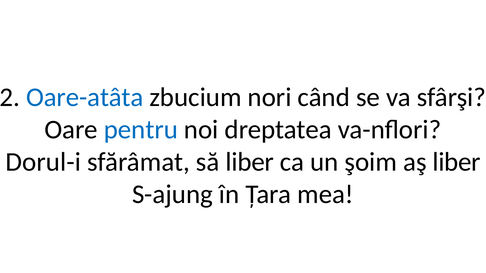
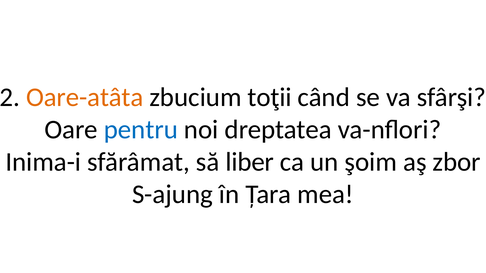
Oare-atâta colour: blue -> orange
nori: nori -> toţii
Dorul-i: Dorul-i -> Inima-i
aş liber: liber -> zbor
